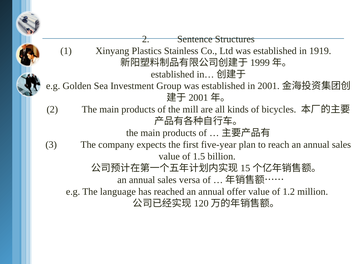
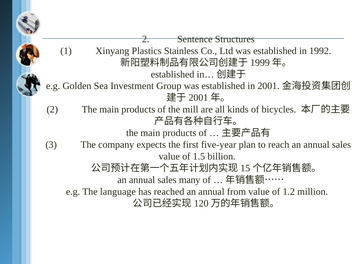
1919: 1919 -> 1992
versa: versa -> many
offer: offer -> from
